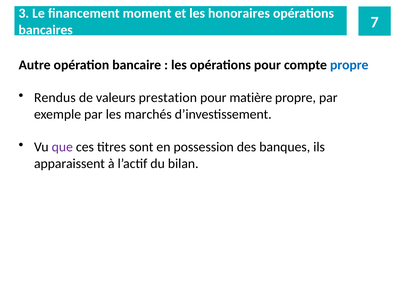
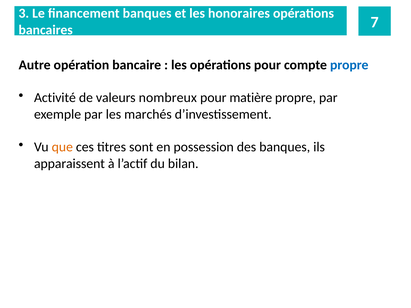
financement moment: moment -> banques
Rendus: Rendus -> Activité
prestation: prestation -> nombreux
que colour: purple -> orange
